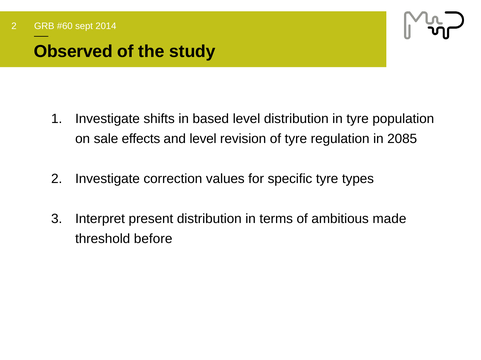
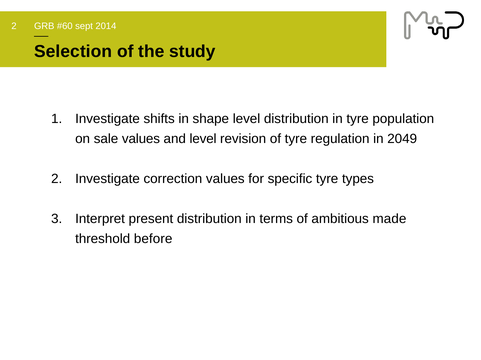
Observed: Observed -> Selection
based: based -> shape
sale effects: effects -> values
2085: 2085 -> 2049
